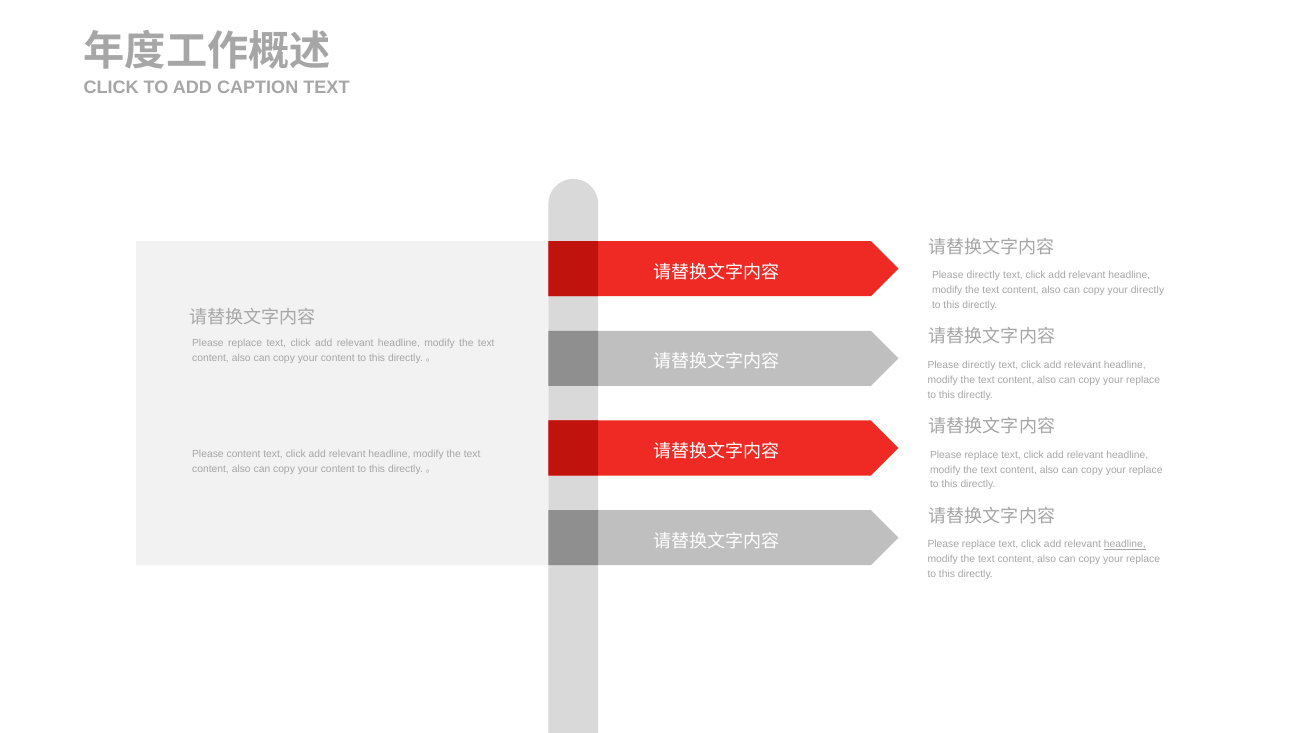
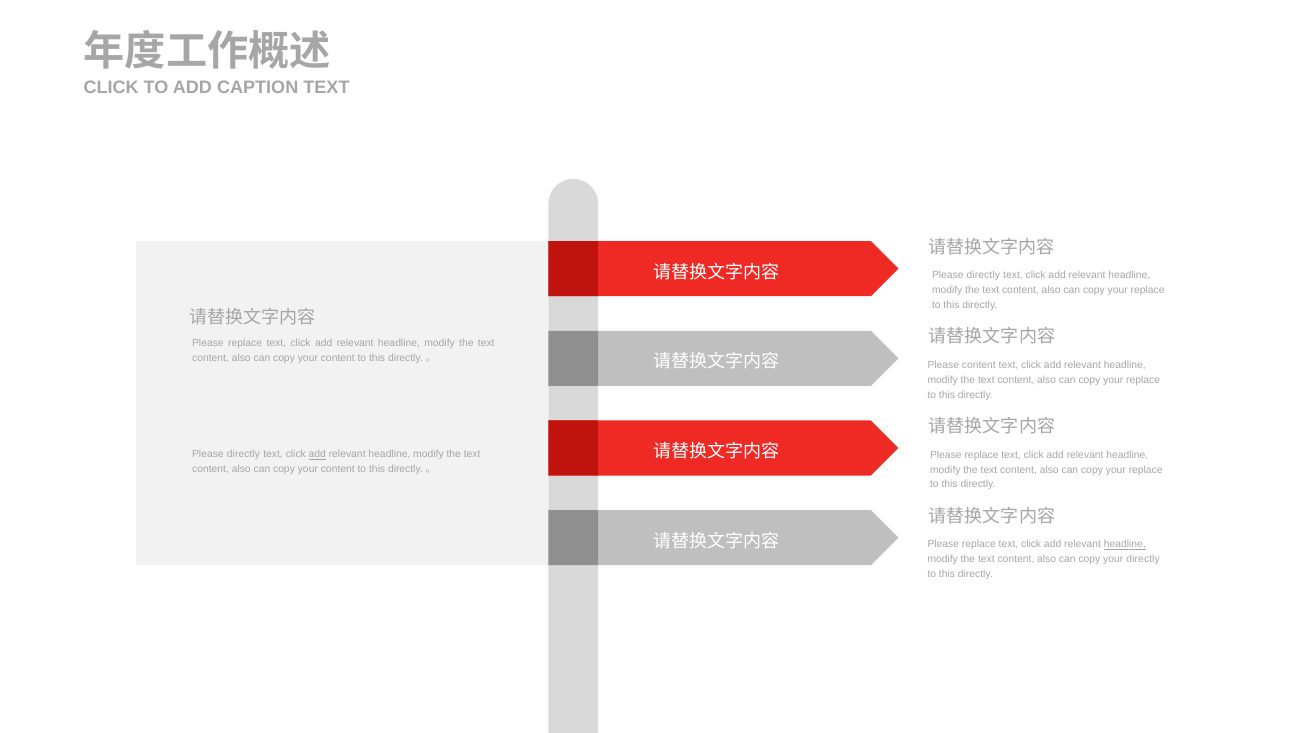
directly at (1148, 291): directly -> replace
directly at (979, 365): directly -> content
content at (244, 455): content -> directly
add at (317, 455) underline: none -> present
replace at (1143, 560): replace -> directly
